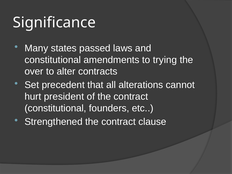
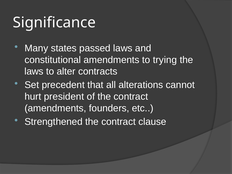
over at (34, 71): over -> laws
constitutional at (55, 108): constitutional -> amendments
